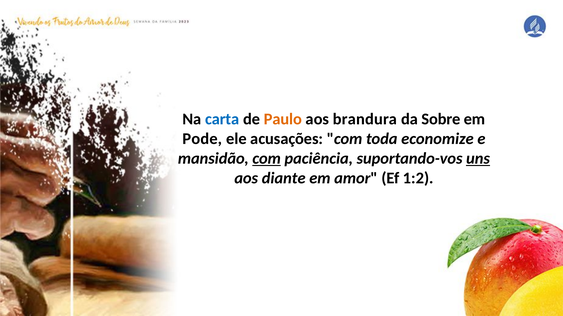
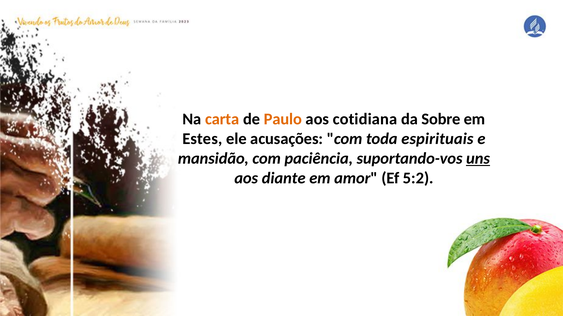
carta colour: blue -> orange
brandura: brandura -> cotidiana
Pode: Pode -> Estes
economize: economize -> espirituais
com at (267, 159) underline: present -> none
1:2: 1:2 -> 5:2
